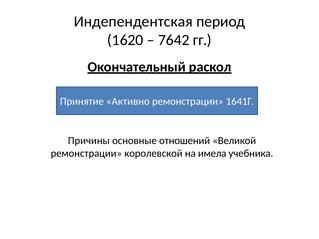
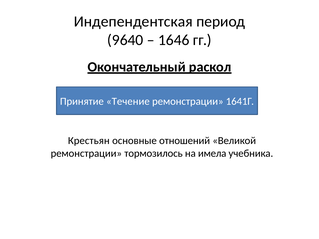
1620: 1620 -> 9640
7642: 7642 -> 1646
Активно: Активно -> Течение
Причины: Причины -> Крестьян
королевской: королевской -> тормозилось
